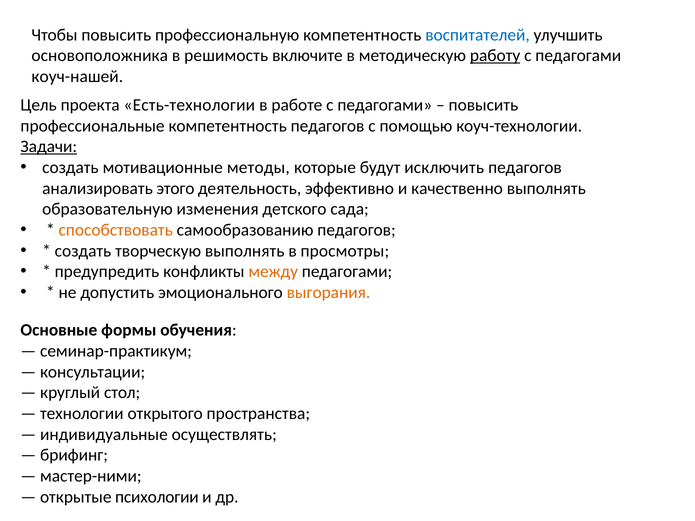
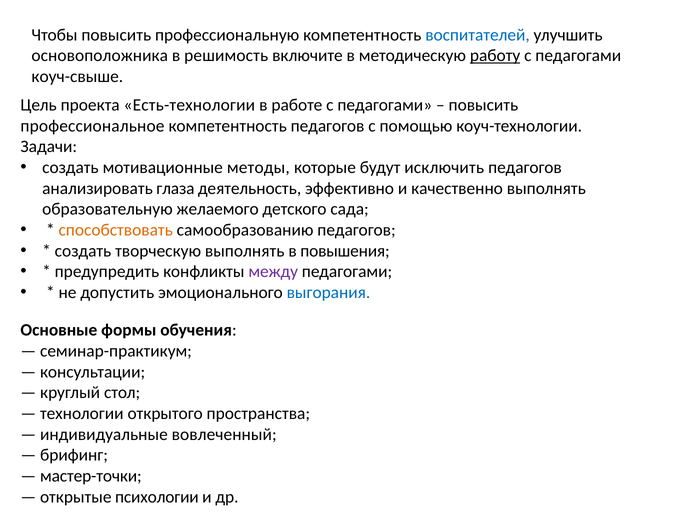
коуч-нашей: коуч-нашей -> коуч-свыше
профессиональные: профессиональные -> профессиональное
Задачи underline: present -> none
этого: этого -> глаза
изменения: изменения -> желаемого
просмотры: просмотры -> повышения
между colour: orange -> purple
выгорания colour: orange -> blue
осуществлять: осуществлять -> вовлеченный
мастер-ними: мастер-ними -> мастер-точки
